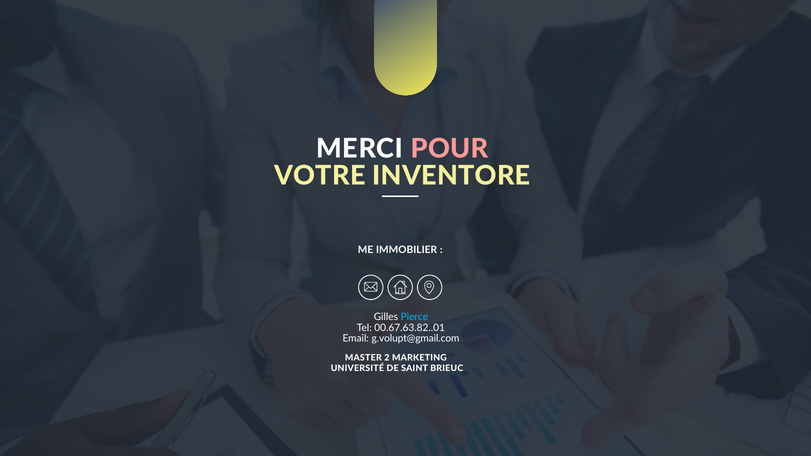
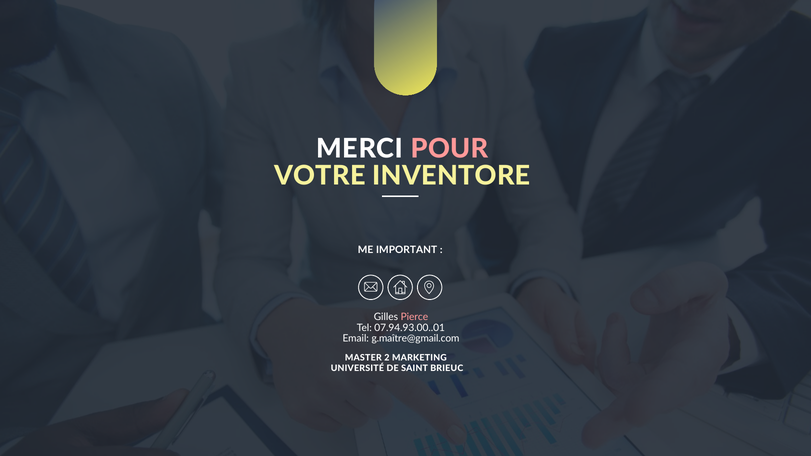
IMMOBILIER: IMMOBILIER -> IMPORTANT
Pierce colour: light blue -> pink
00.67.63.82..01: 00.67.63.82..01 -> 07.94.93.00..01
g.volupt@gmail.com: g.volupt@gmail.com -> g.maître@gmail.com
